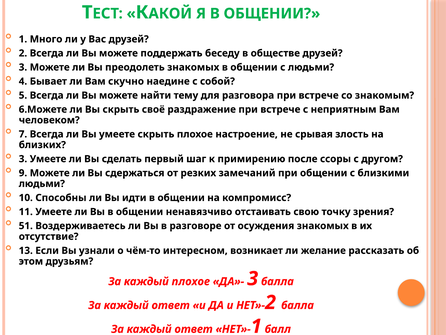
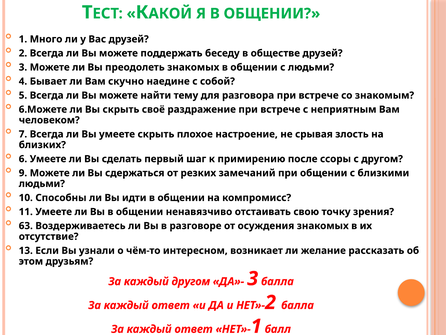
3 at (23, 159): 3 -> 6
51: 51 -> 63
каждый плохое: плохое -> другом
